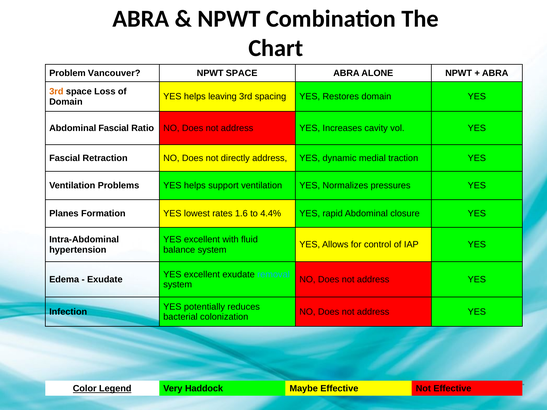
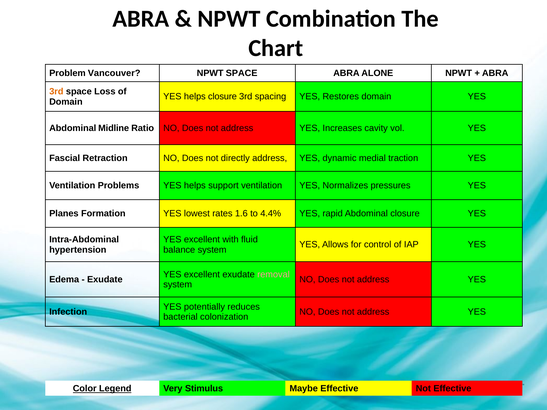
helps leaving: leaving -> closure
Abdominal Fascial: Fascial -> Midline
removal colour: light blue -> pink
Haddock: Haddock -> Stimulus
